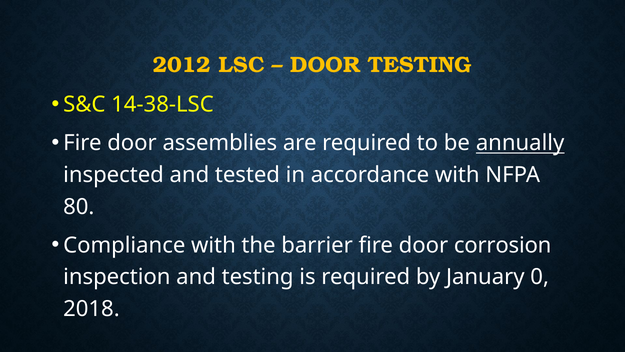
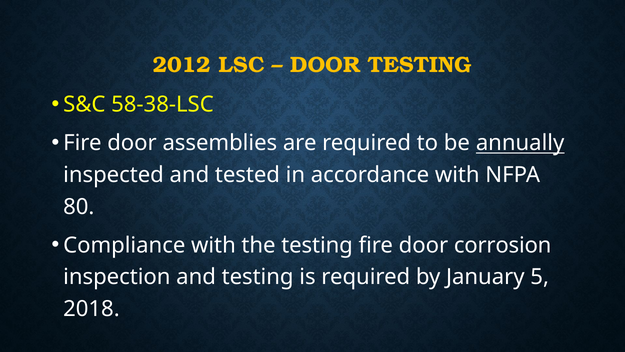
14-38-LSC: 14-38-LSC -> 58-38-LSC
the barrier: barrier -> testing
0: 0 -> 5
